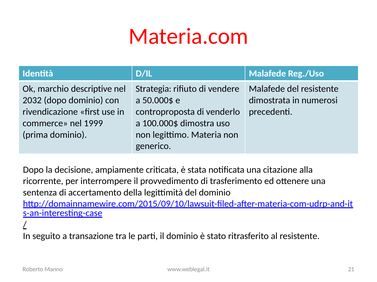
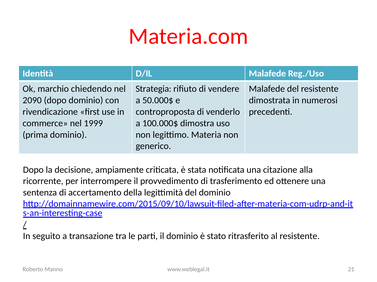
descriptive: descriptive -> chiedendo
2032: 2032 -> 2090
